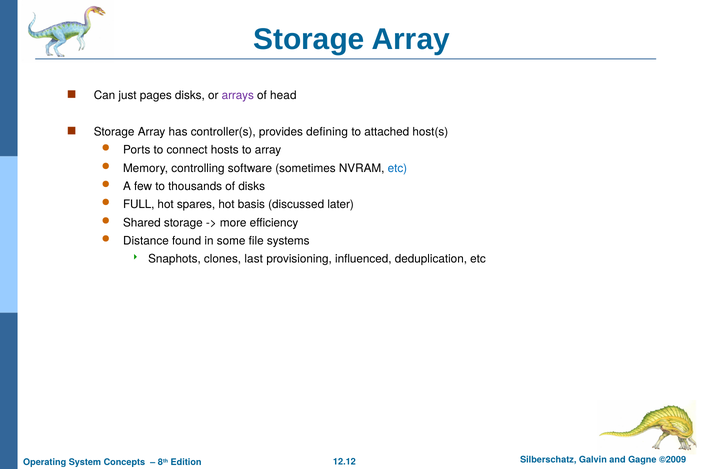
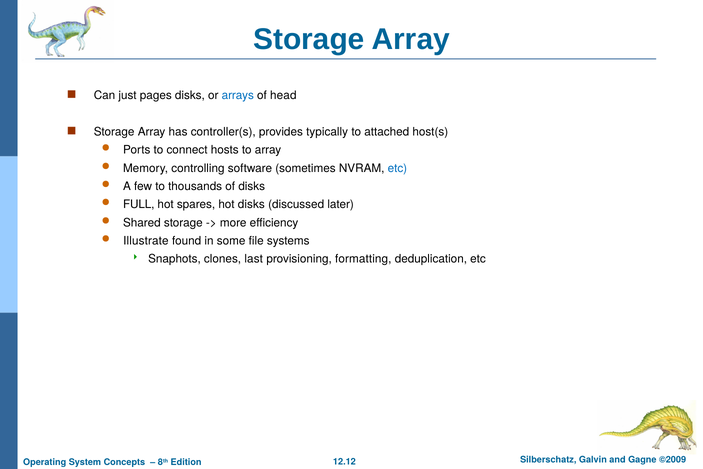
arrays colour: purple -> blue
defining: defining -> typically
hot basis: basis -> disks
Distance: Distance -> Illustrate
influenced: influenced -> formatting
